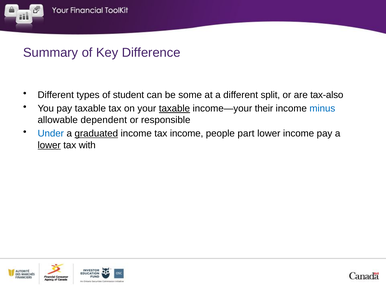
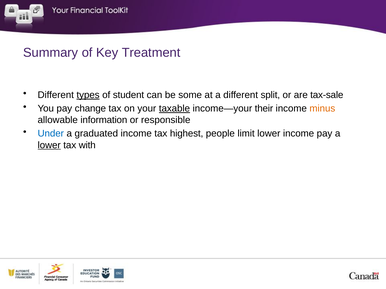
Difference: Difference -> Treatment
types underline: none -> present
tax-also: tax-also -> tax-sale
pay taxable: taxable -> change
minus colour: blue -> orange
dependent: dependent -> information
graduated underline: present -> none
tax income: income -> highest
part: part -> limit
